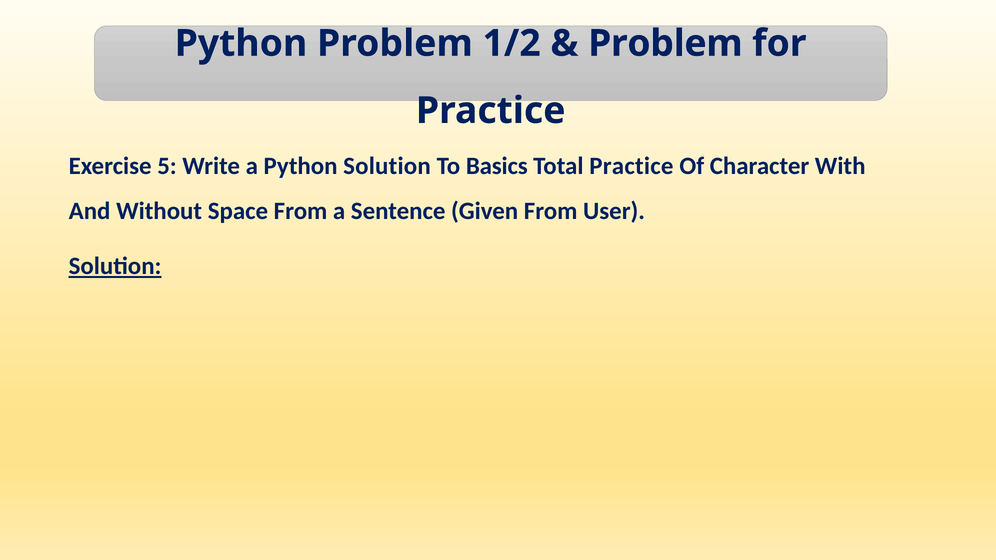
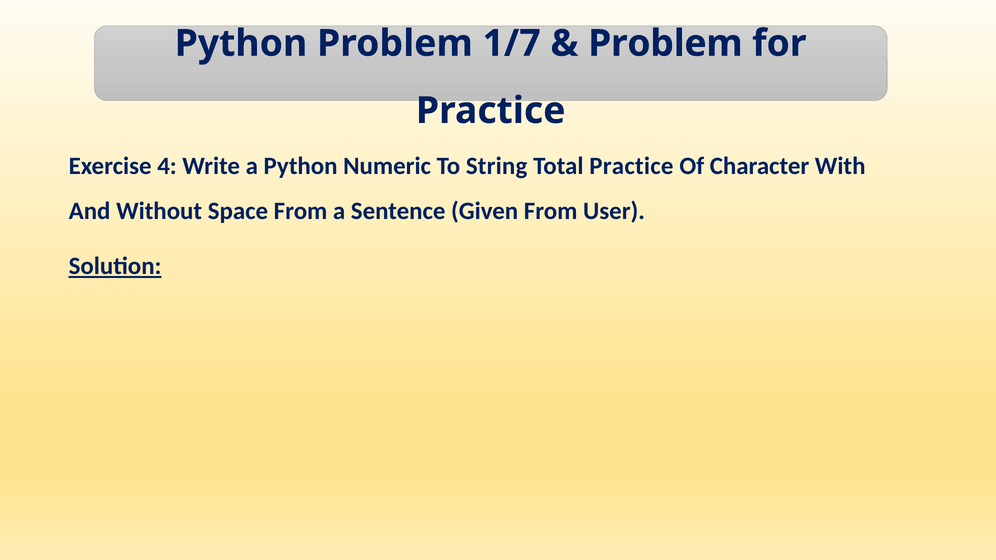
1/2: 1/2 -> 1/7
5: 5 -> 4
Python Solution: Solution -> Numeric
Basics: Basics -> String
